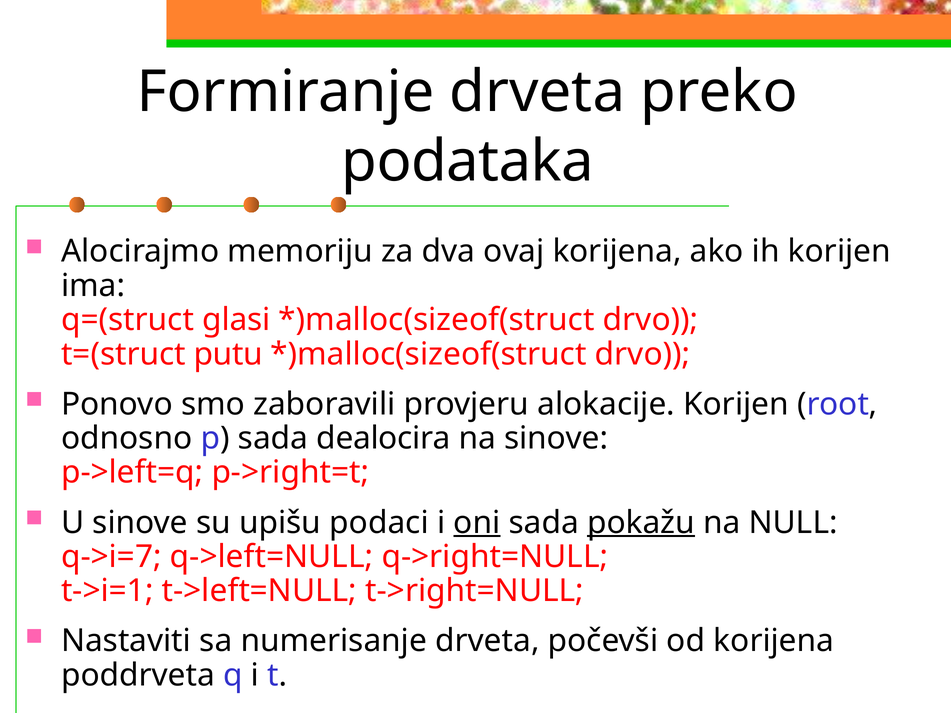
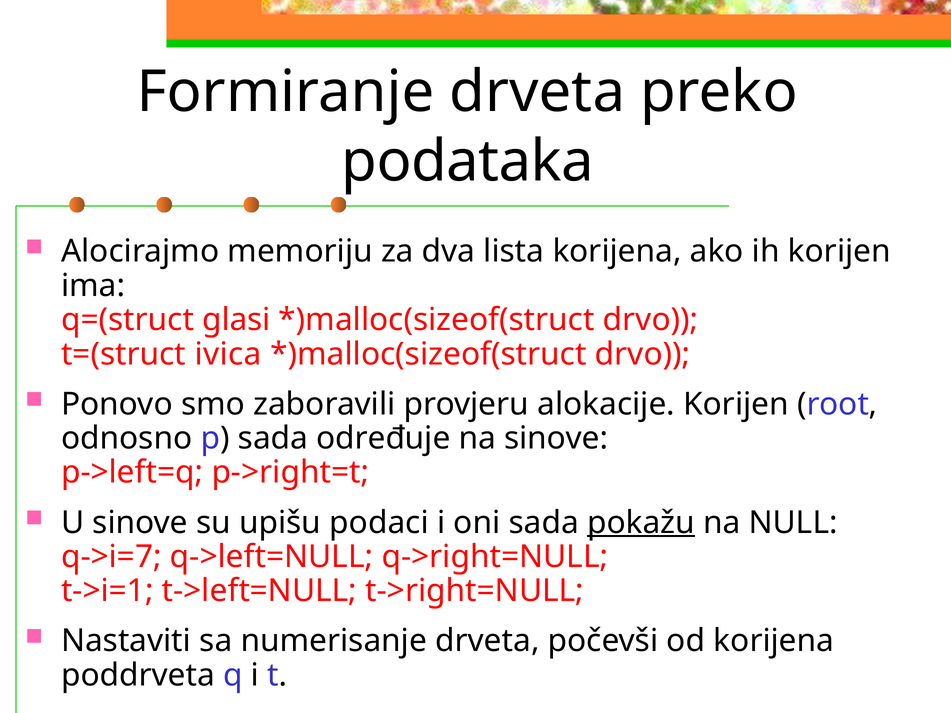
ovaj: ovaj -> lista
putu: putu -> ivica
dealocira: dealocira -> određuje
oni underline: present -> none
